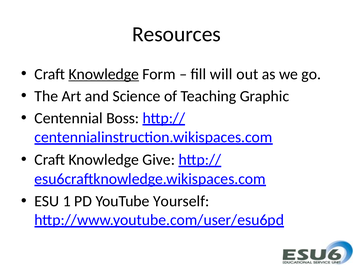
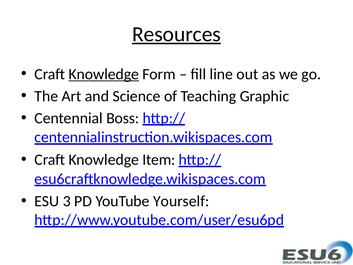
Resources underline: none -> present
will: will -> line
Give: Give -> Item
1: 1 -> 3
